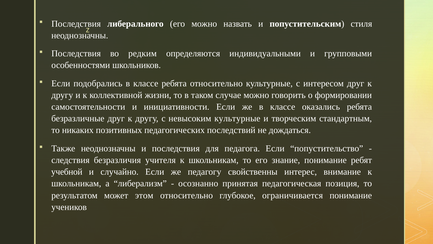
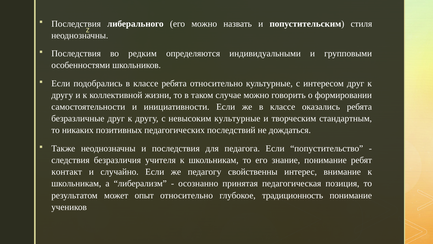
учебной: учебной -> контакт
этом: этом -> опыт
ограничивается: ограничивается -> традиционность
